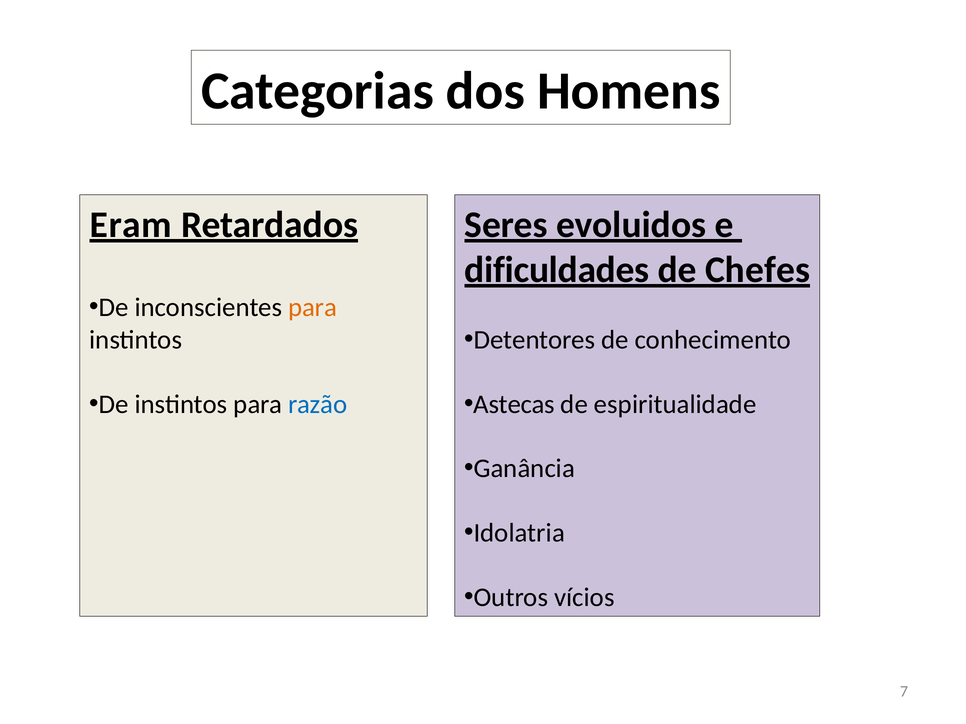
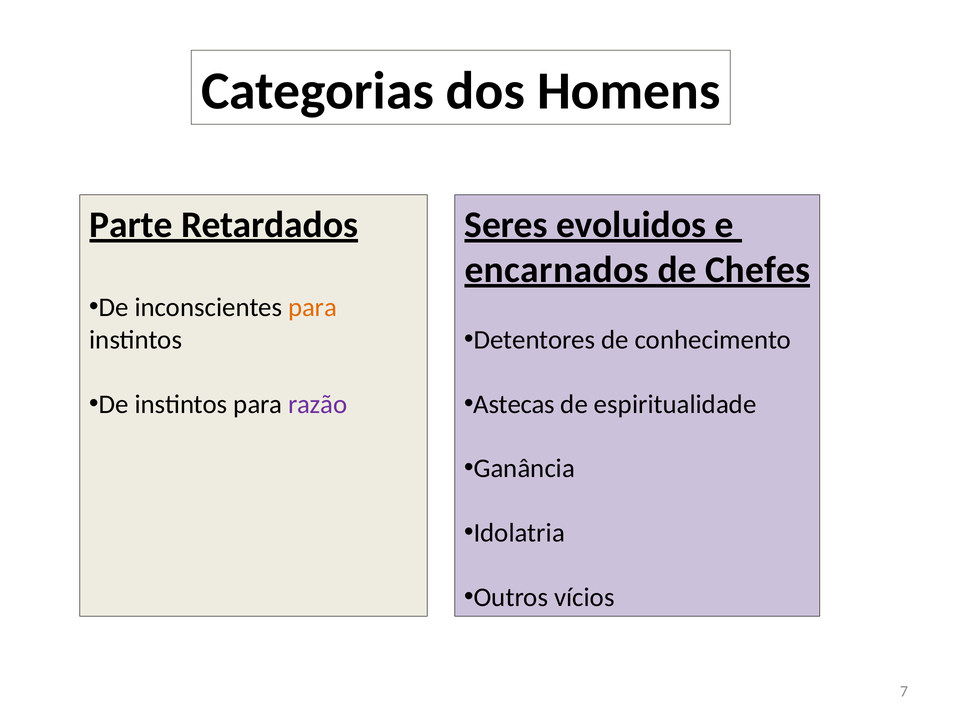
Eram: Eram -> Parte
dificuldades: dificuldades -> encarnados
razão colour: blue -> purple
